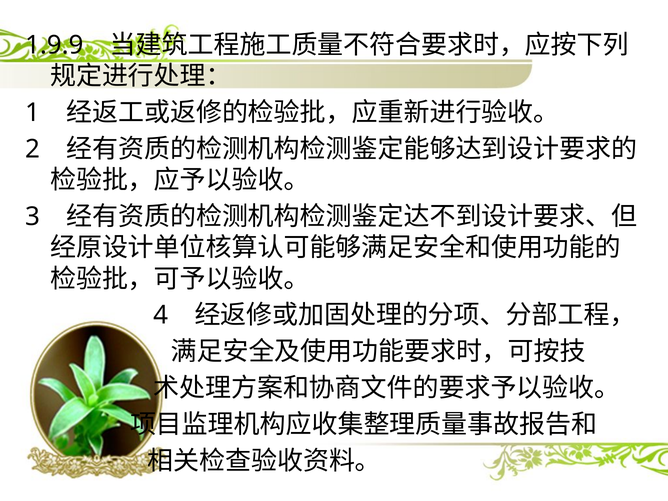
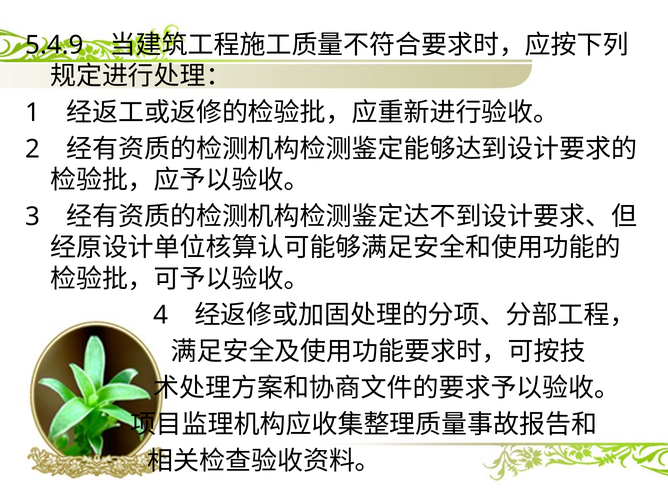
1.9.9: 1.9.9 -> 5.4.9
